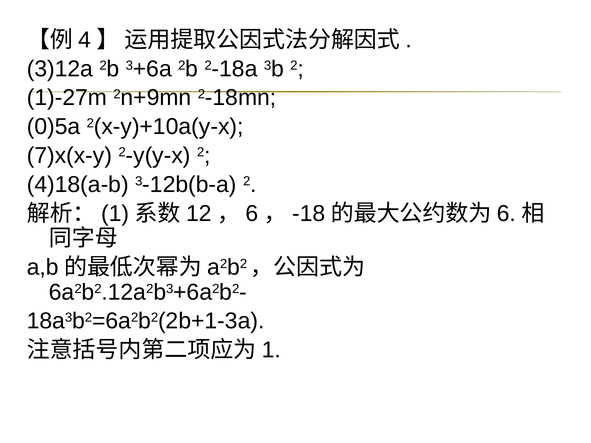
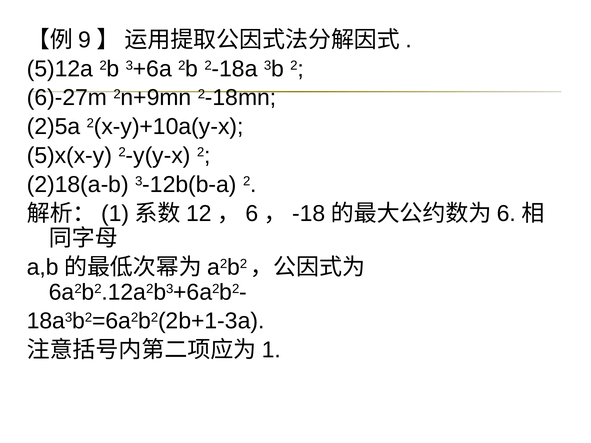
4: 4 -> 9
3)12a: 3)12a -> 5)12a
1)-27m: 1)-27m -> 6)-27m
0)5a: 0)5a -> 2)5a
7)x(x-y: 7)x(x-y -> 5)x(x-y
4)18(a-b: 4)18(a-b -> 2)18(a-b
